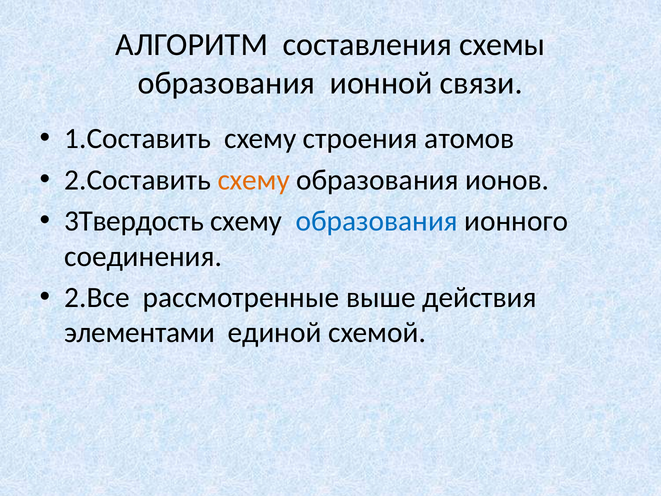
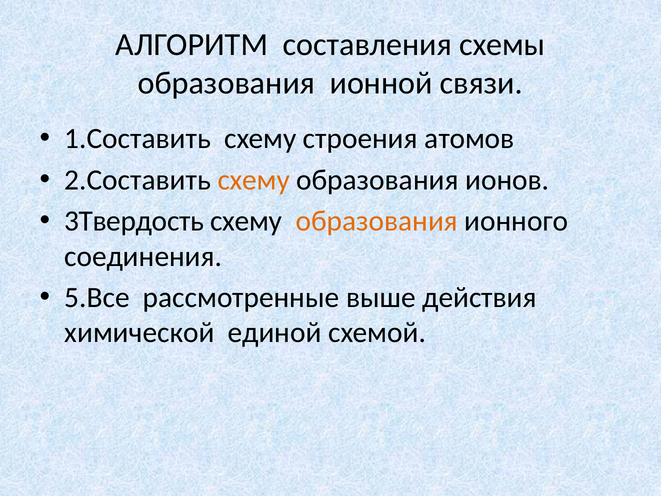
образования at (377, 221) colour: blue -> orange
2.Все: 2.Все -> 5.Все
элементами: элементами -> химической
